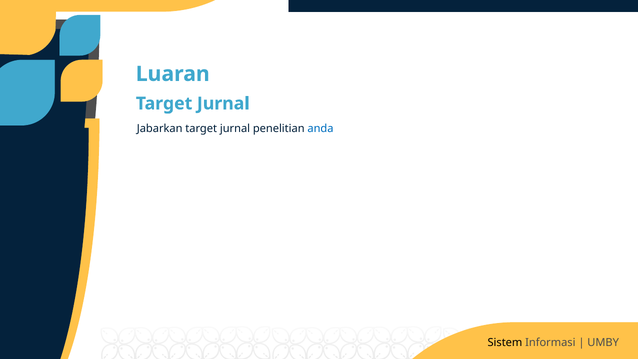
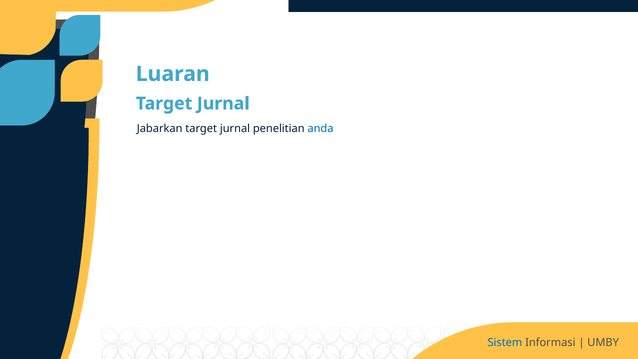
Sistem colour: black -> blue
